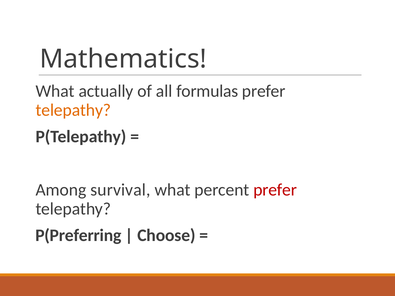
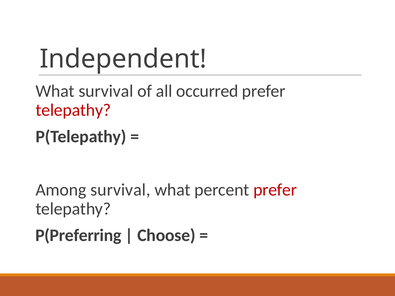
Mathematics: Mathematics -> Independent
What actually: actually -> survival
formulas: formulas -> occurred
telepathy at (73, 110) colour: orange -> red
